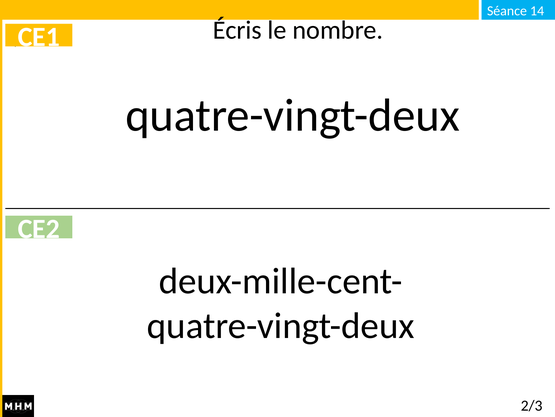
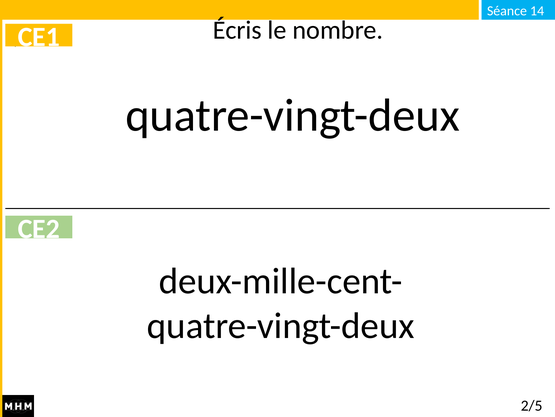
2/3: 2/3 -> 2/5
